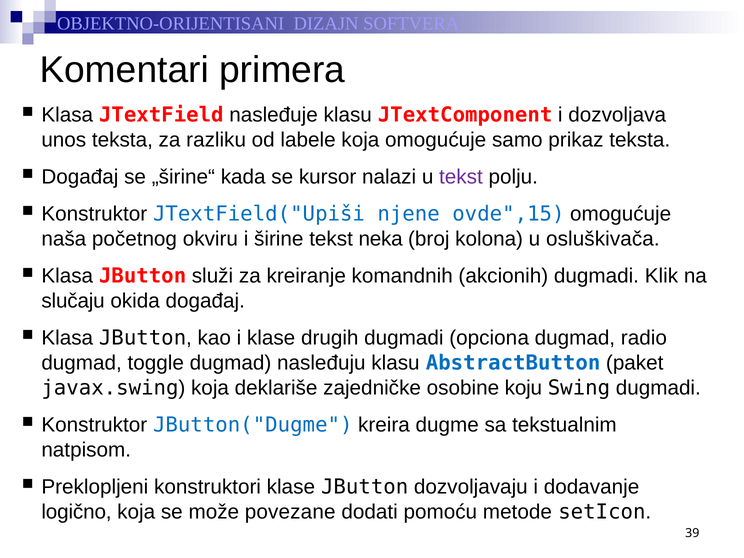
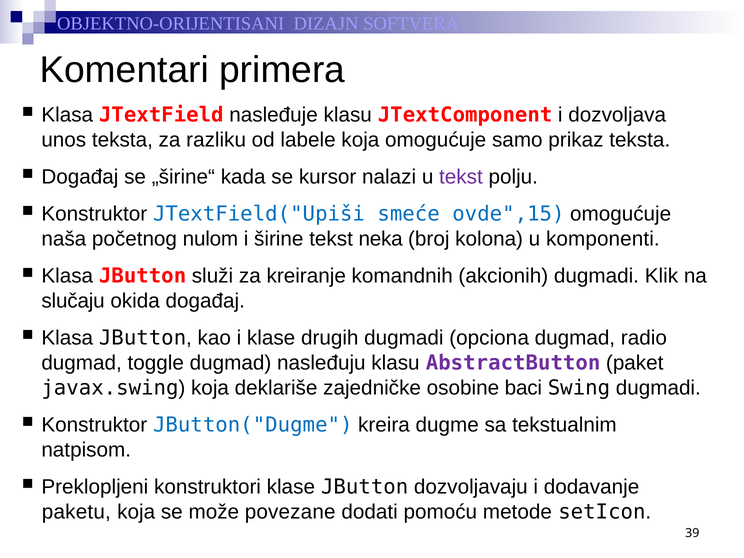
njene: njene -> smeće
okviru: okviru -> nulom
osluškivača: osluškivača -> komponenti
AbstractButton colour: blue -> purple
koju: koju -> baci
logično: logično -> paketu
